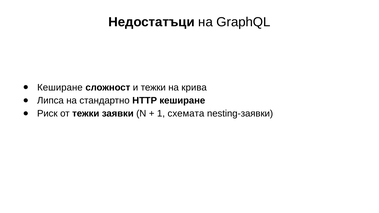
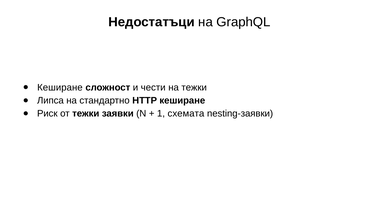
и тежки: тежки -> чести
на крива: крива -> тежки
